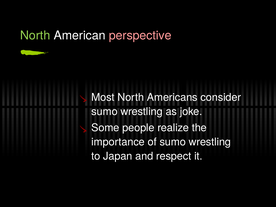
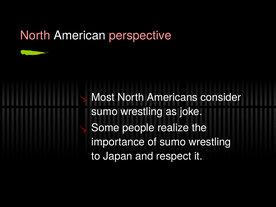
North at (35, 35) colour: light green -> pink
